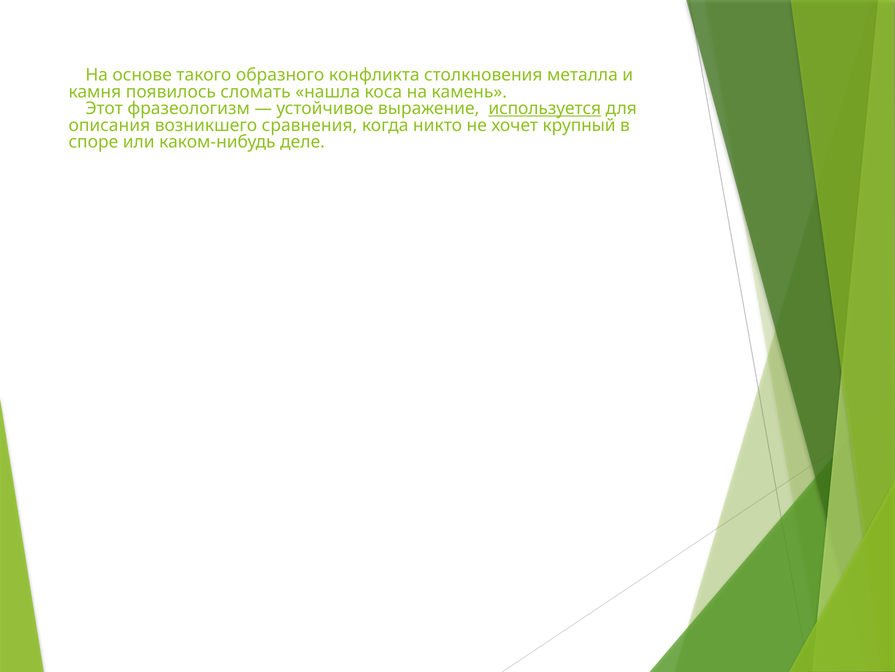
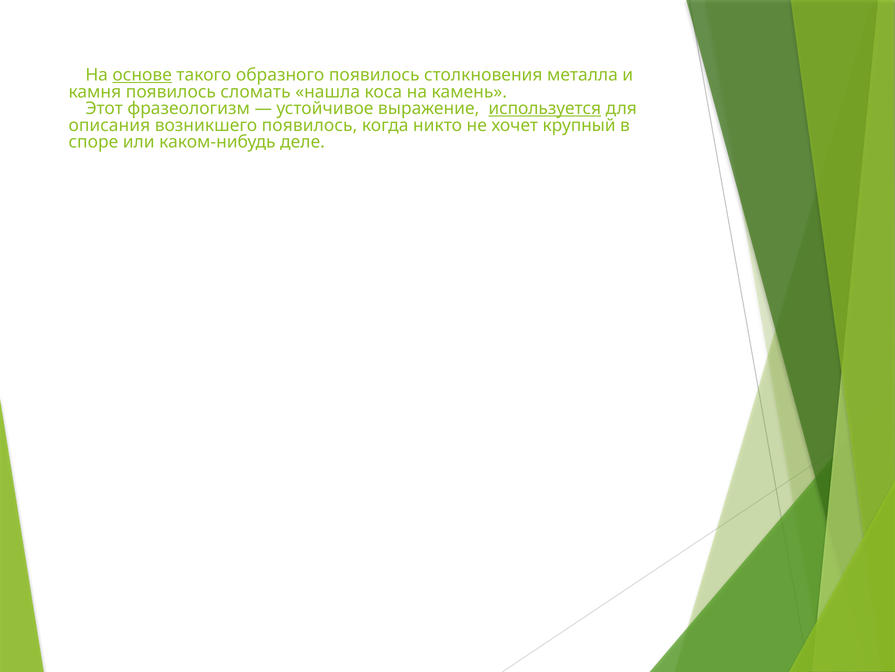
основе underline: none -> present
образного конфликта: конфликта -> появилось
возникшего сравнения: сравнения -> появилось
